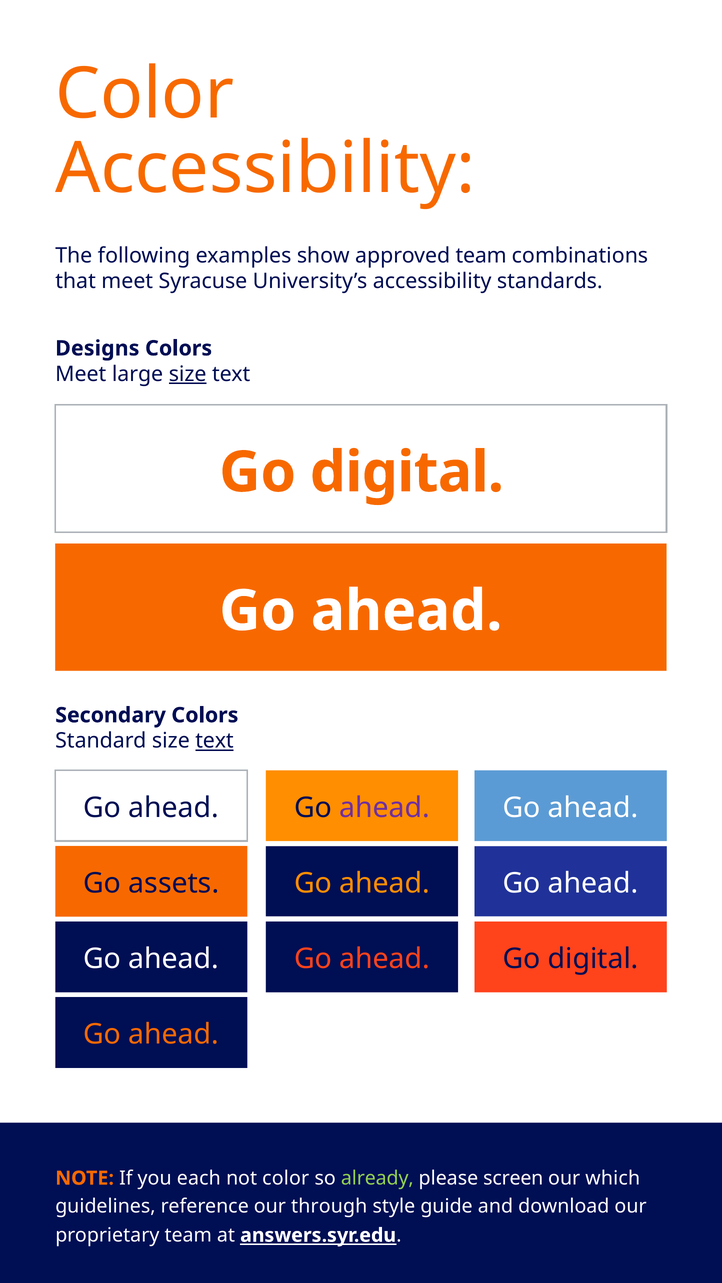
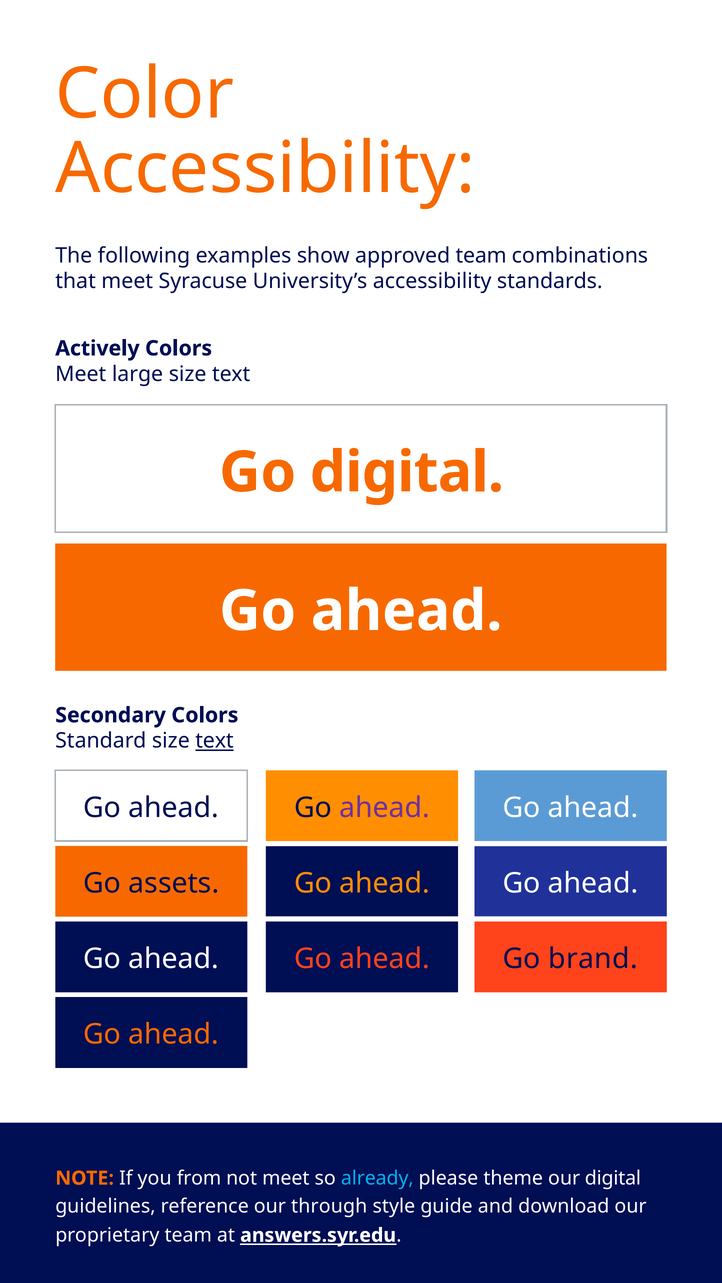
Designs: Designs -> Actively
size at (188, 374) underline: present -> none
digital at (593, 958): digital -> brand
each: each -> from
not color: color -> meet
already colour: light green -> light blue
screen: screen -> theme
our which: which -> digital
